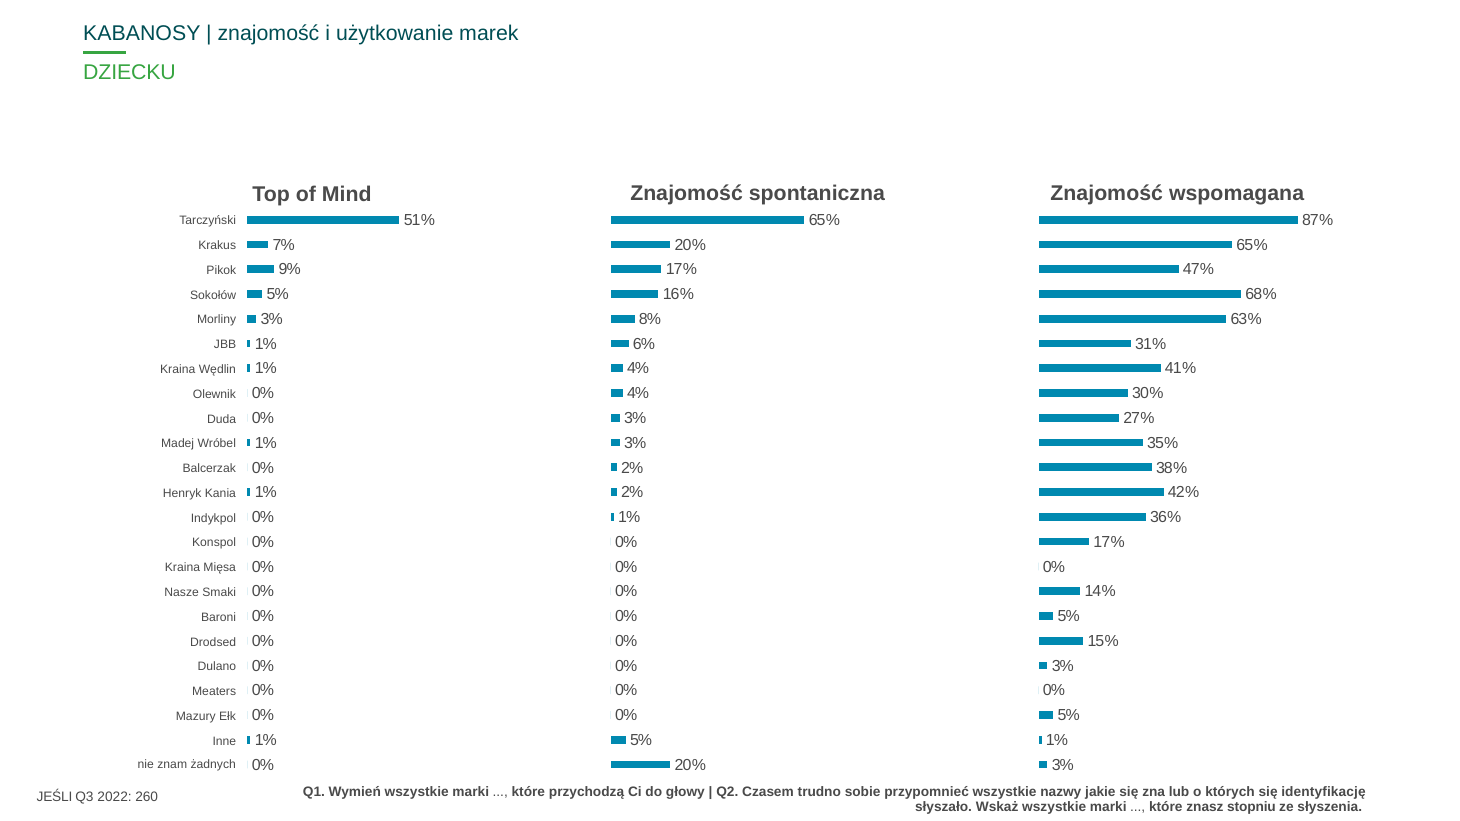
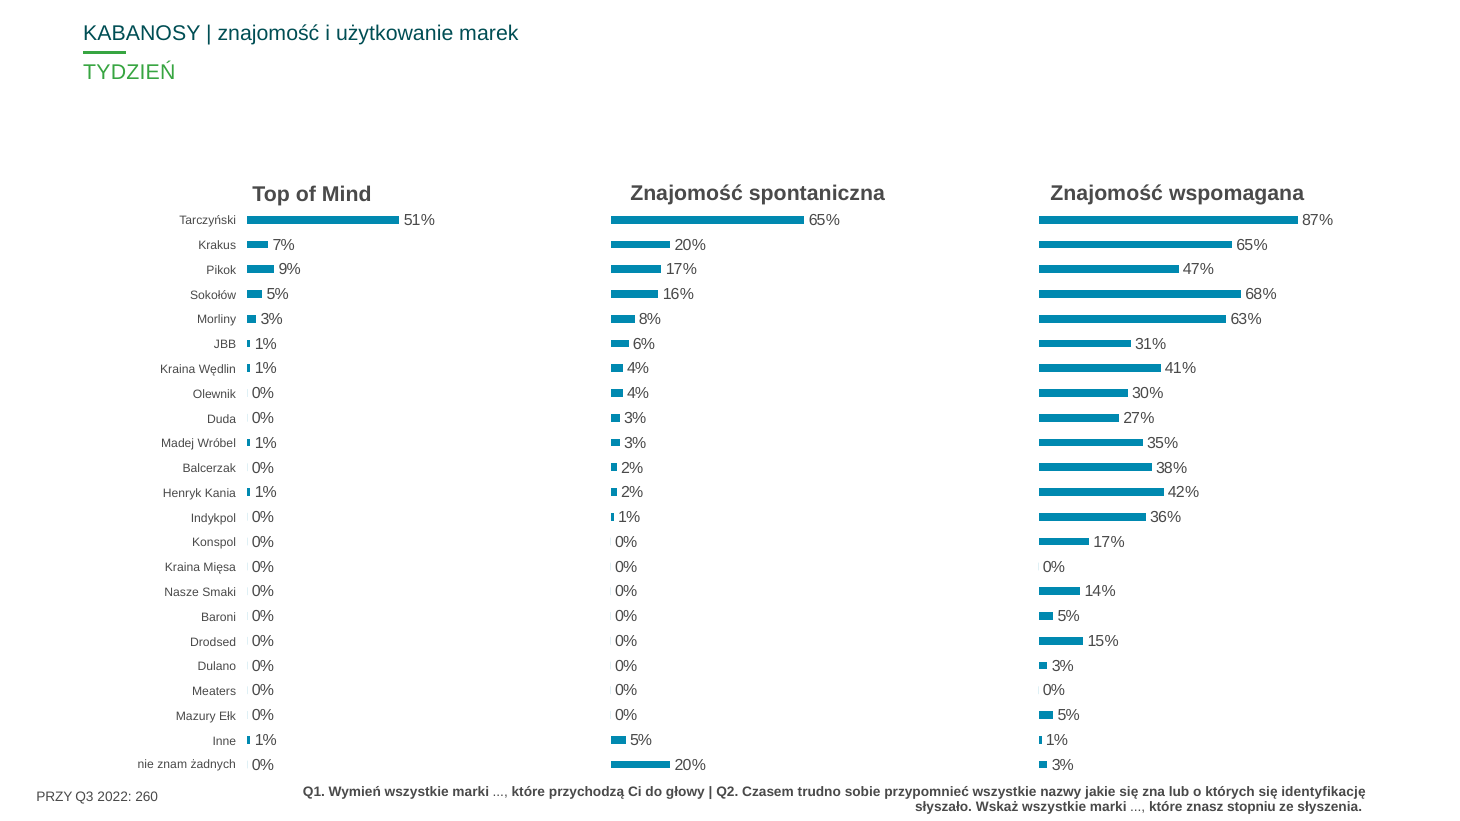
DZIECKU: DZIECKU -> TYDZIEŃ
JEŚLI: JEŚLI -> PRZY
